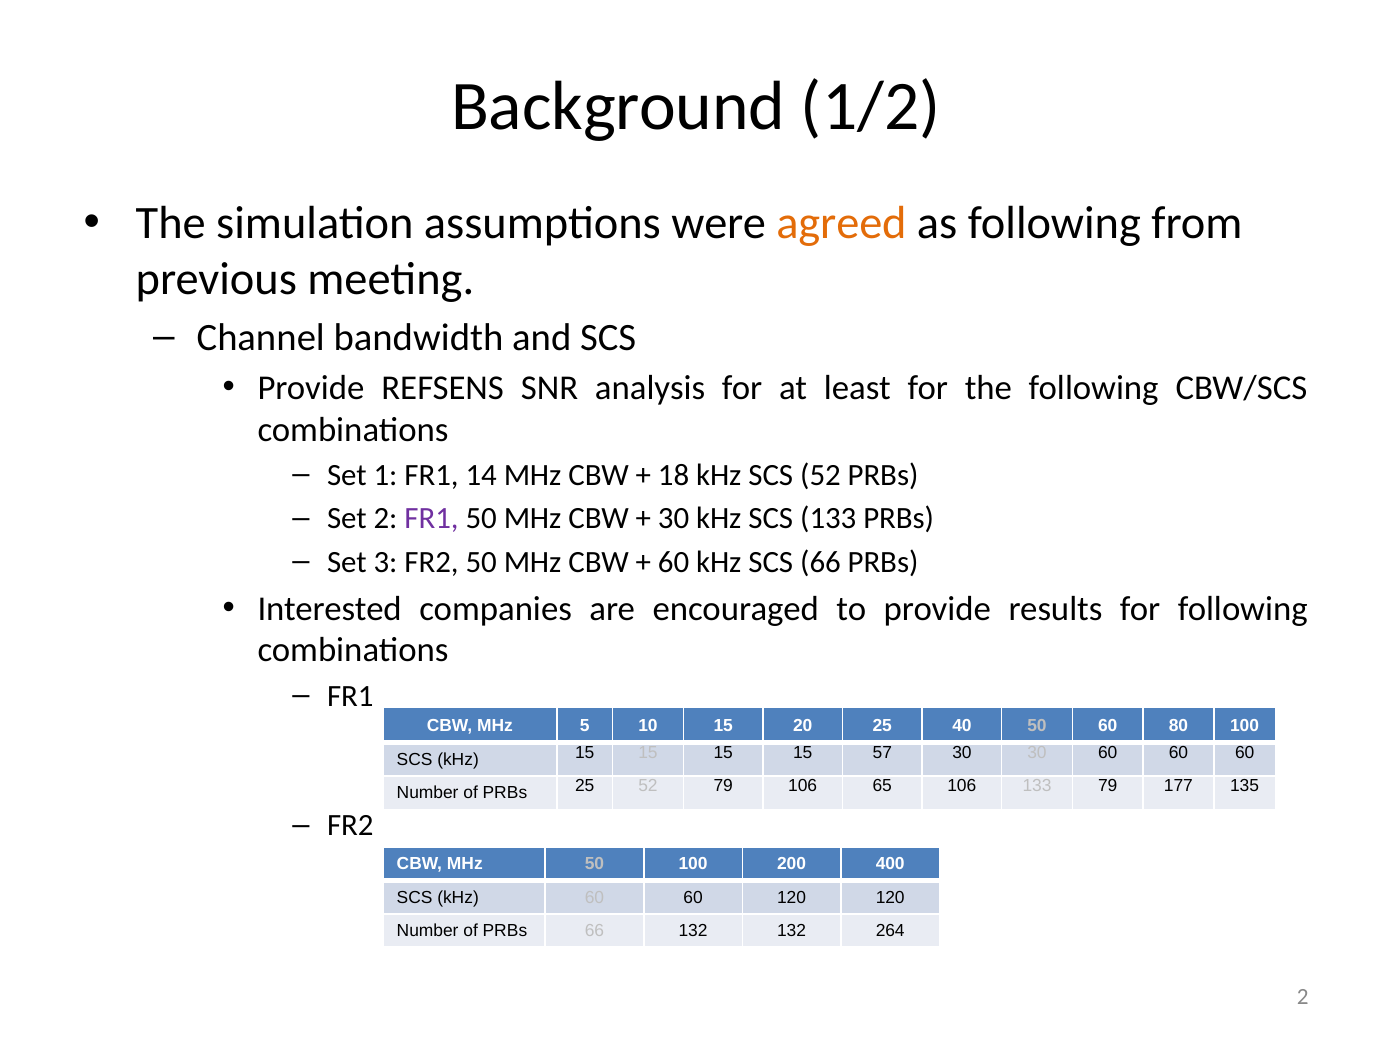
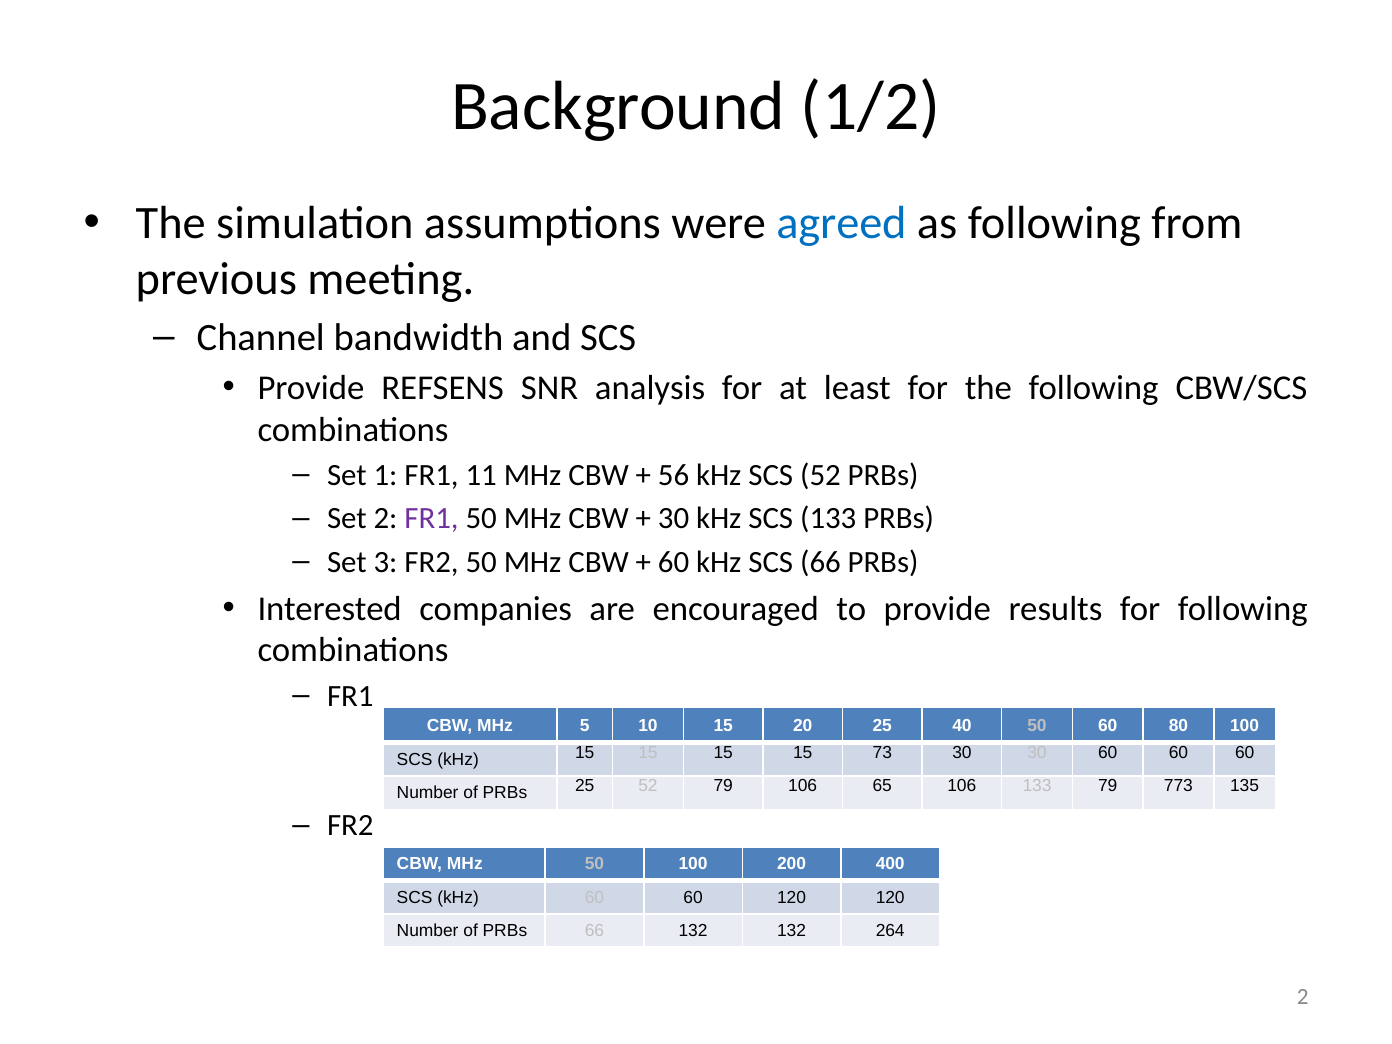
agreed colour: orange -> blue
14: 14 -> 11
18: 18 -> 56
57: 57 -> 73
177: 177 -> 773
